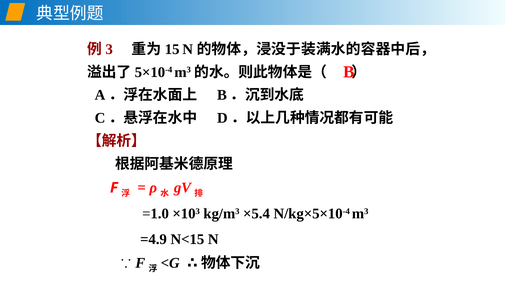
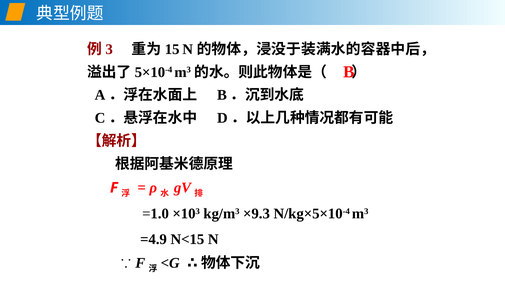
×5.4: ×5.4 -> ×9.3
